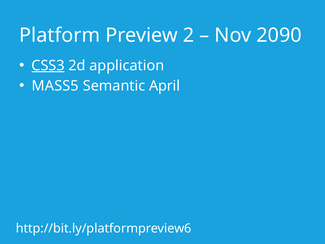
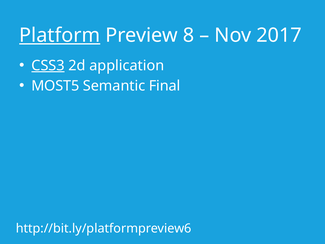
Platform underline: none -> present
2: 2 -> 8
2090: 2090 -> 2017
MASS5: MASS5 -> MOST5
April: April -> Final
